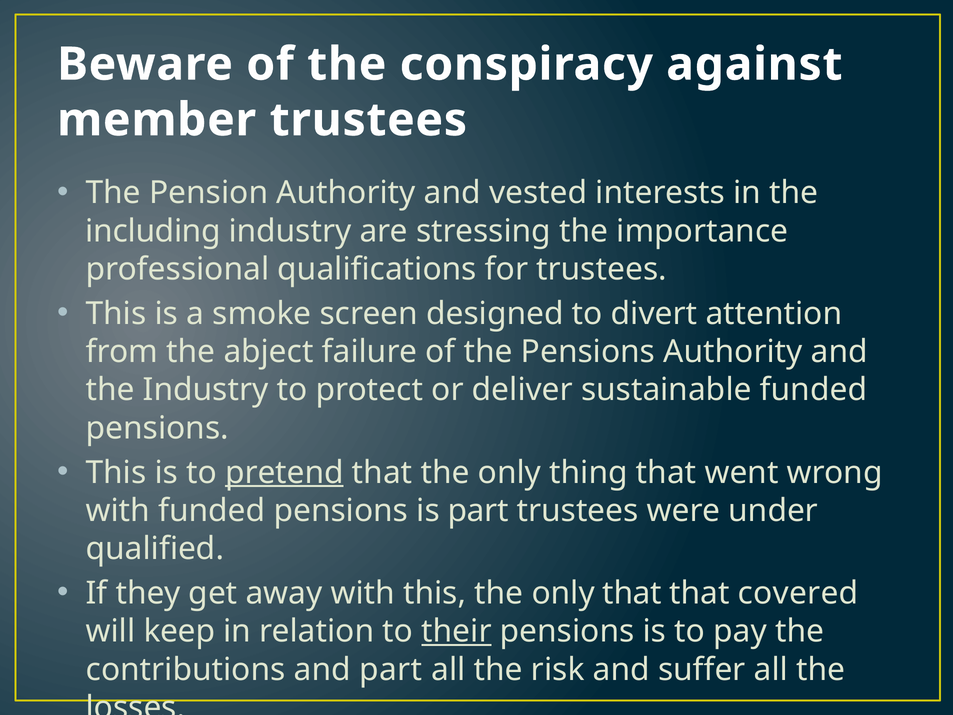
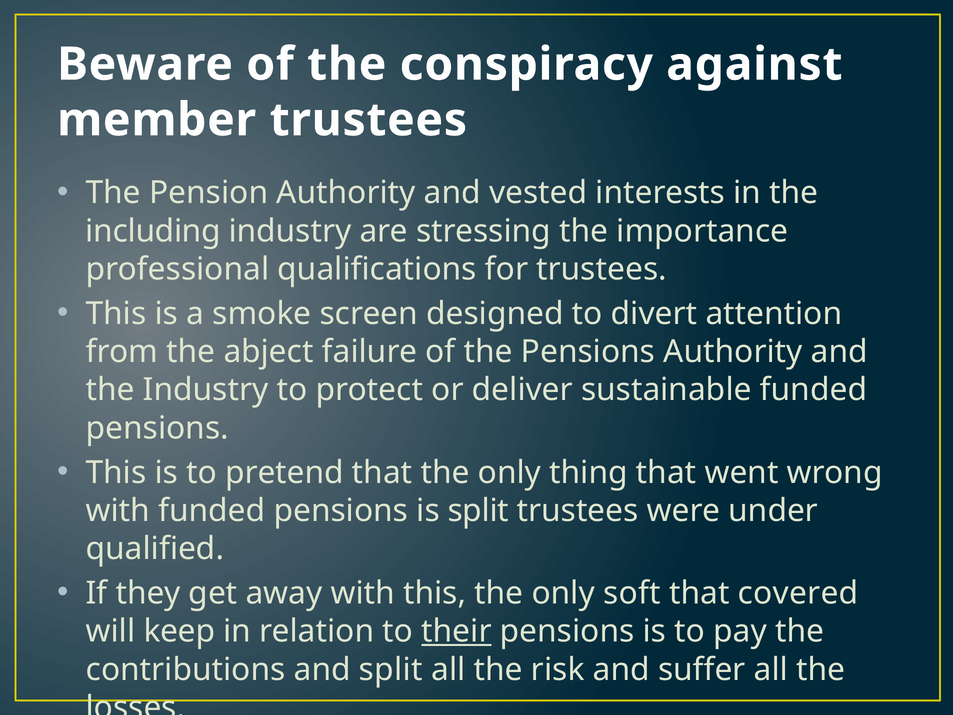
pretend underline: present -> none
is part: part -> split
only that: that -> soft
and part: part -> split
